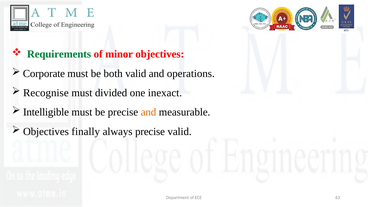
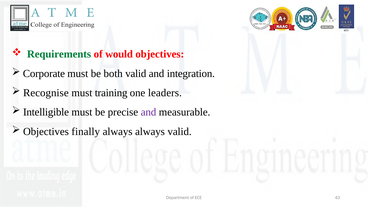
minor: minor -> would
operations: operations -> integration
divided: divided -> training
inexact: inexact -> leaders
and at (149, 112) colour: orange -> purple
always precise: precise -> always
